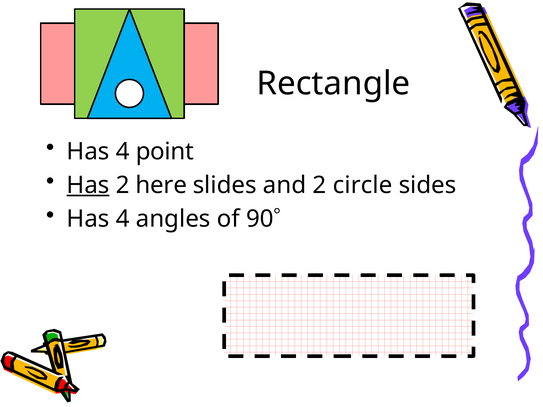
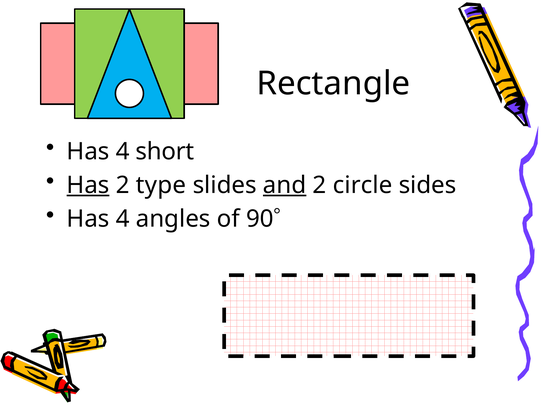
point: point -> short
here: here -> type
and underline: none -> present
